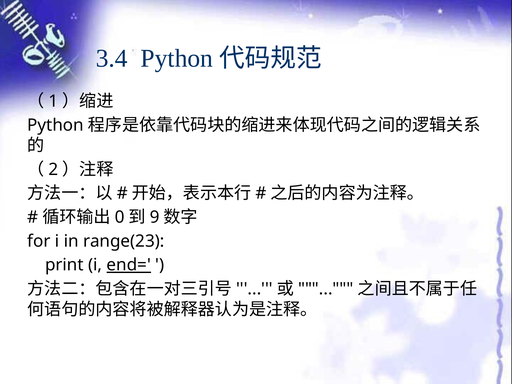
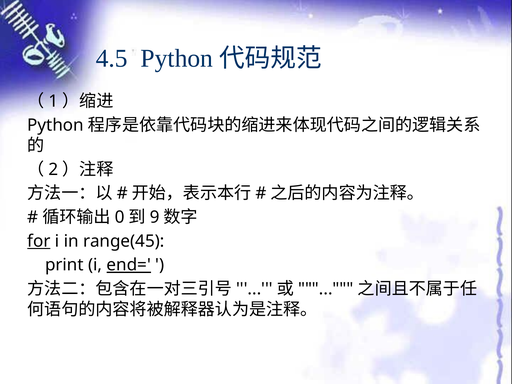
3.4: 3.4 -> 4.5
for underline: none -> present
range(23: range(23 -> range(45
